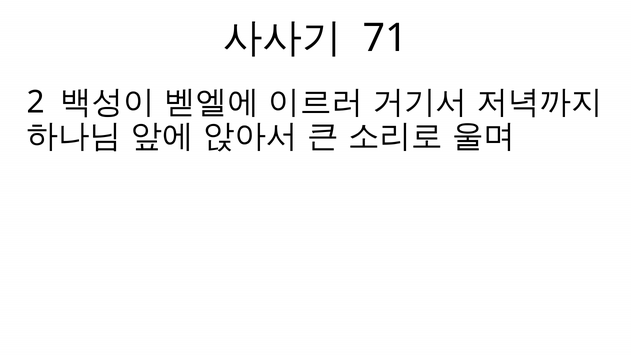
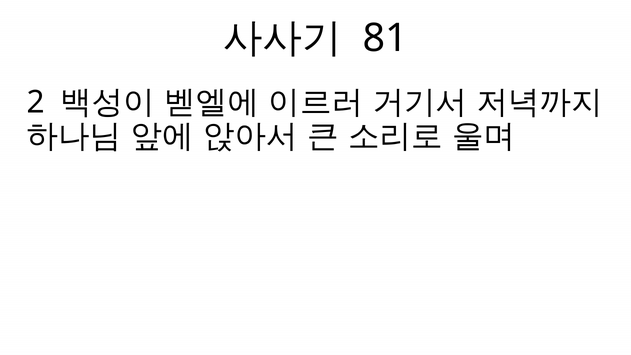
71: 71 -> 81
